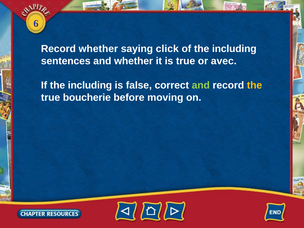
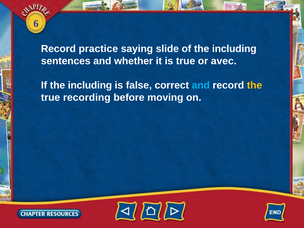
Record whether: whether -> practice
click: click -> slide
and at (201, 85) colour: light green -> light blue
boucherie: boucherie -> recording
